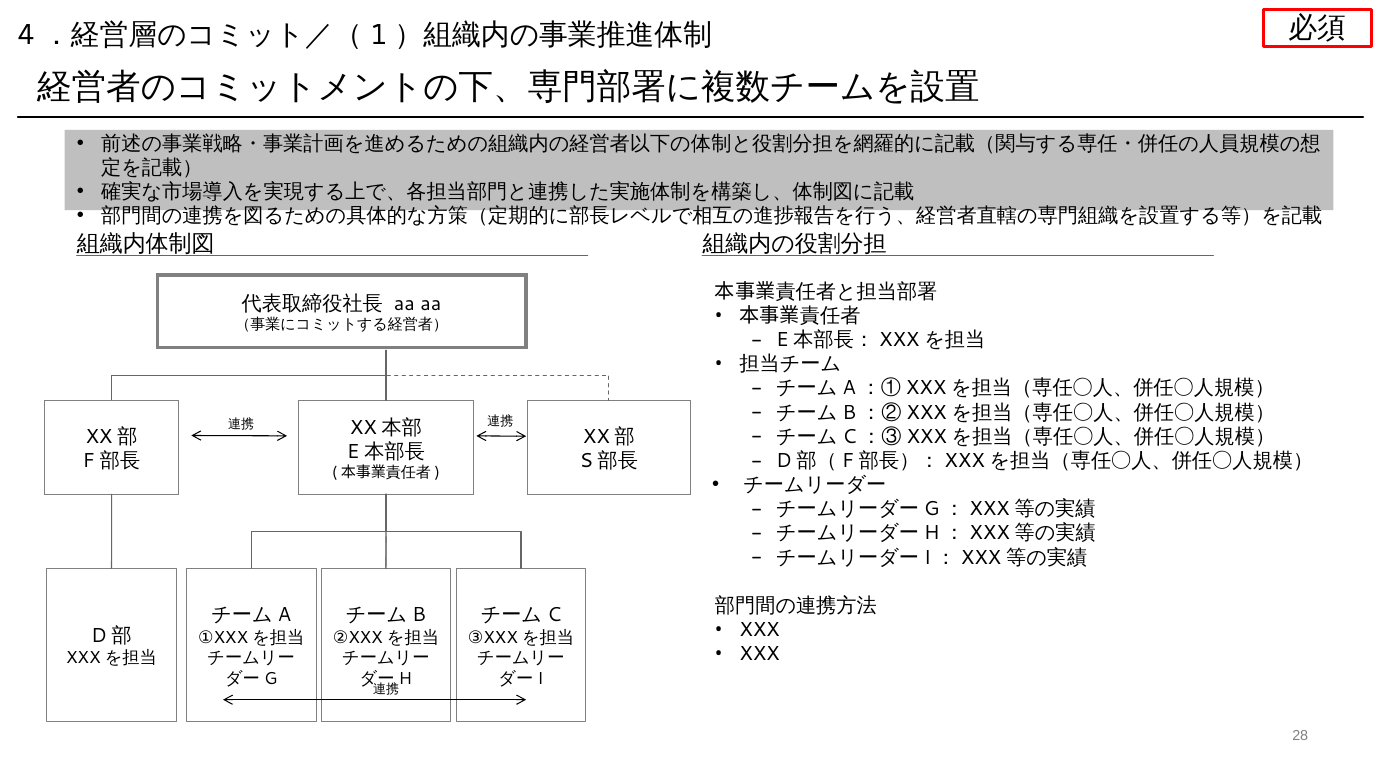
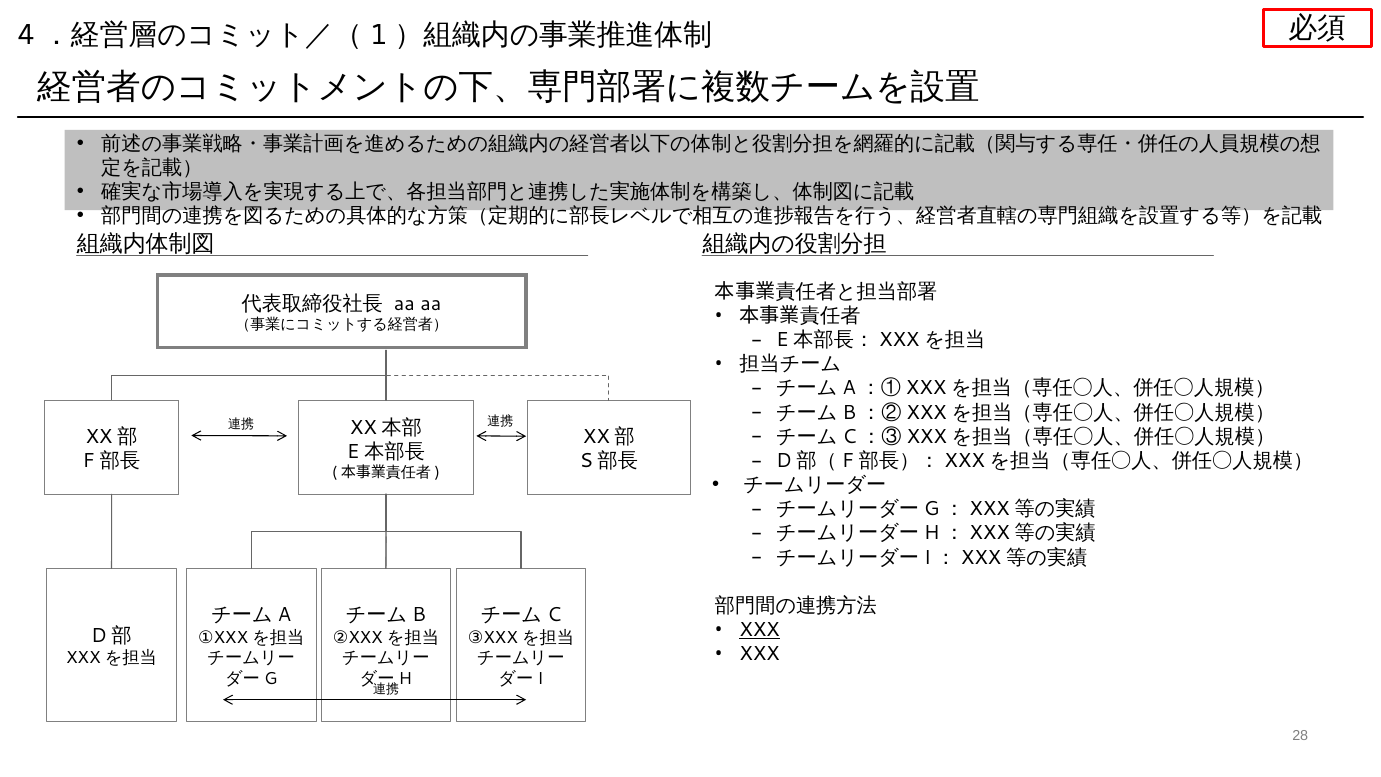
XXX at (760, 630) underline: none -> present
